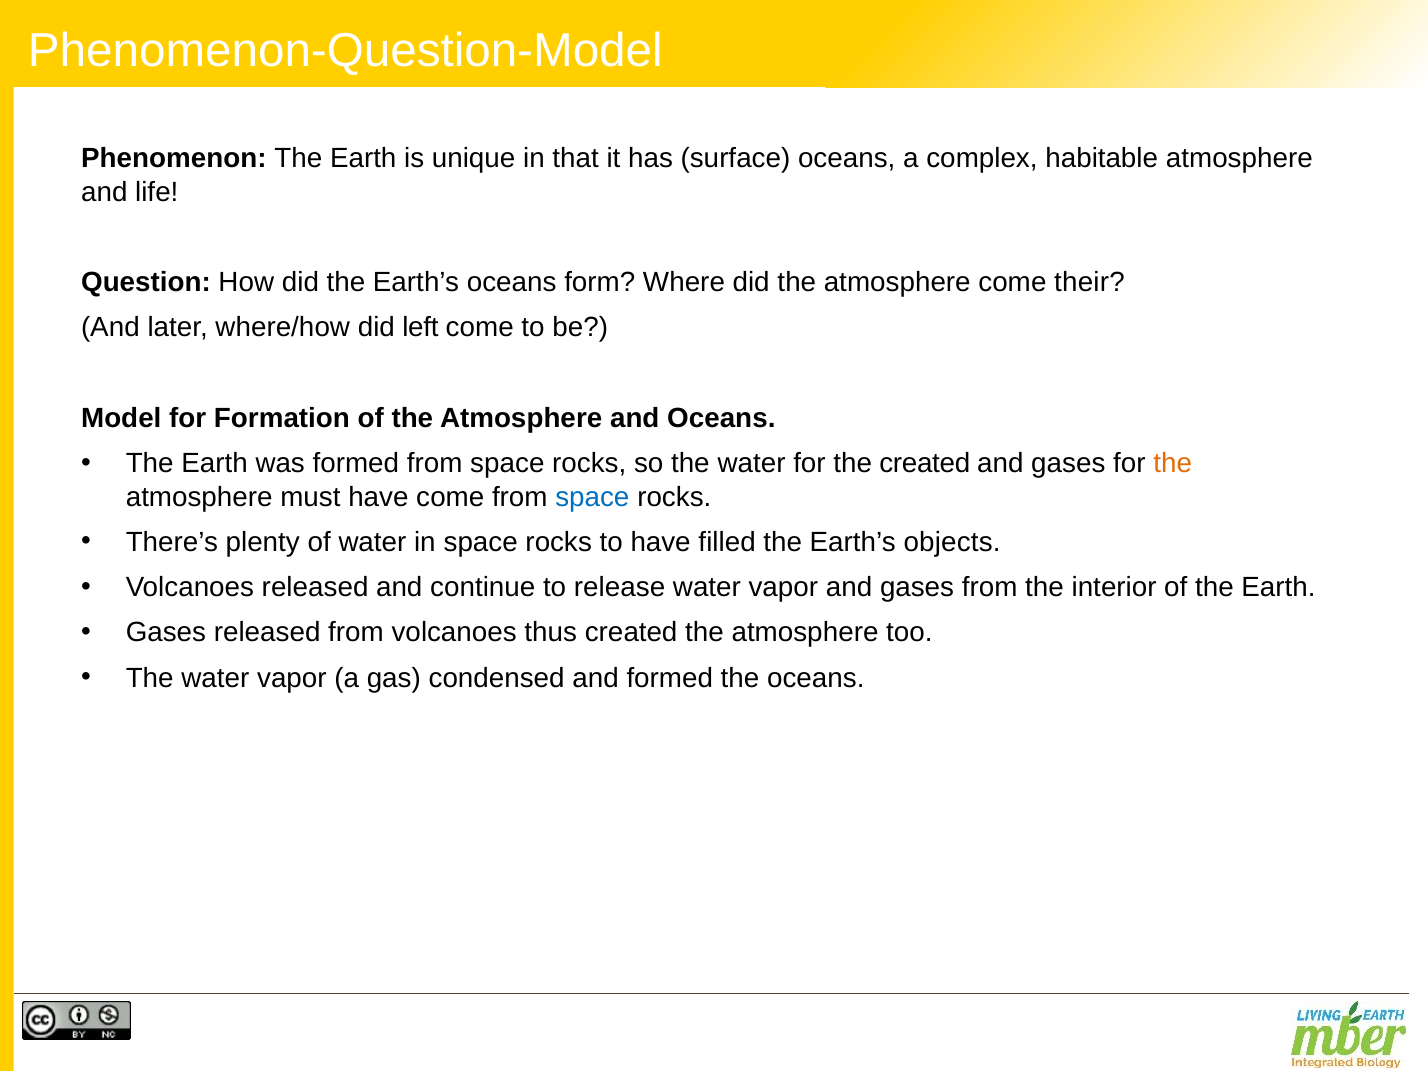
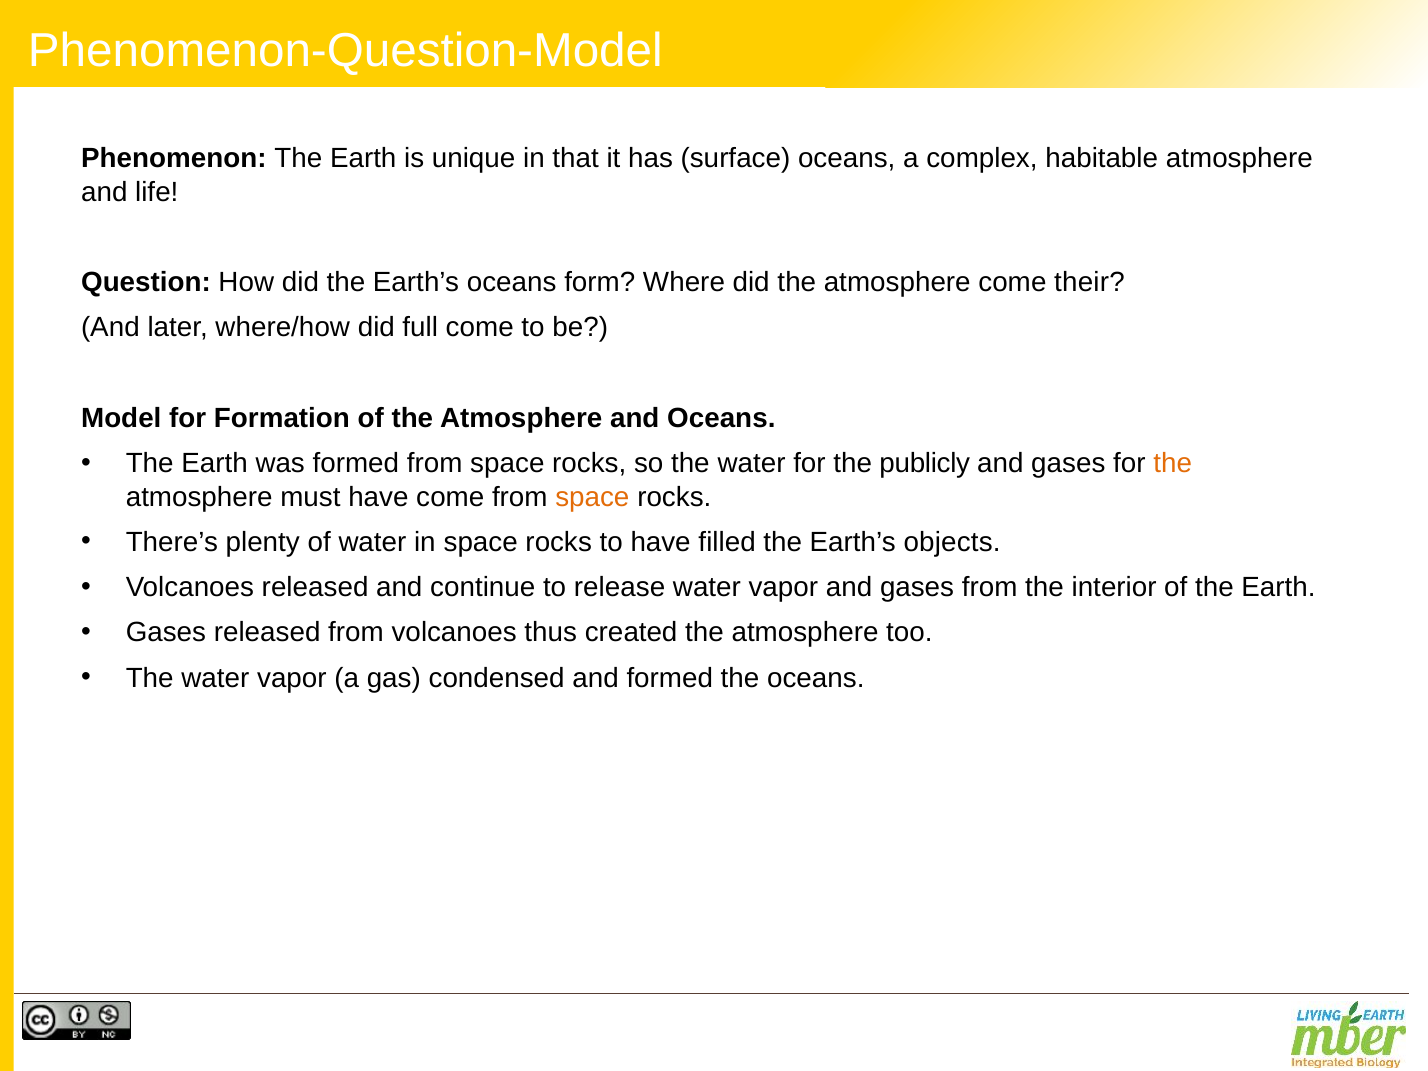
left: left -> full
the created: created -> publicly
space at (592, 497) colour: blue -> orange
